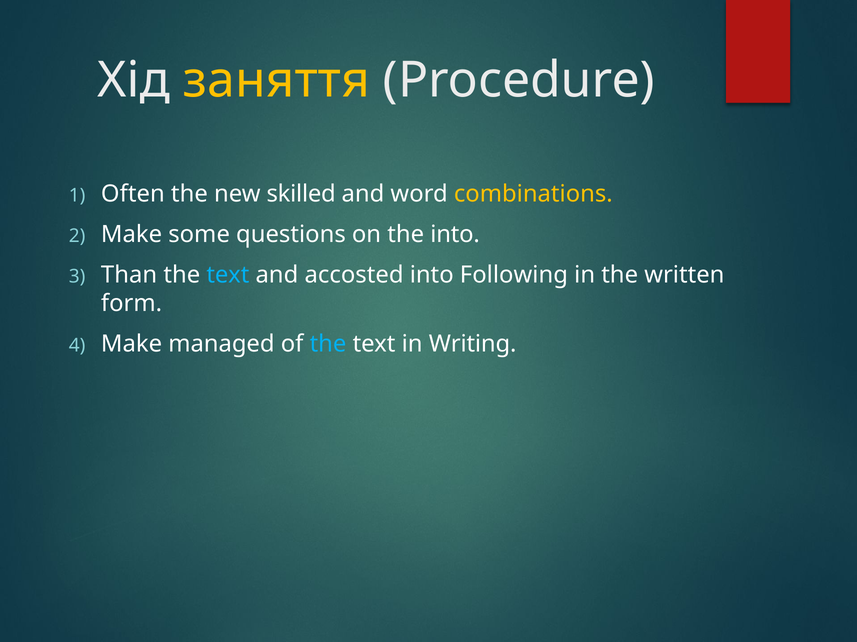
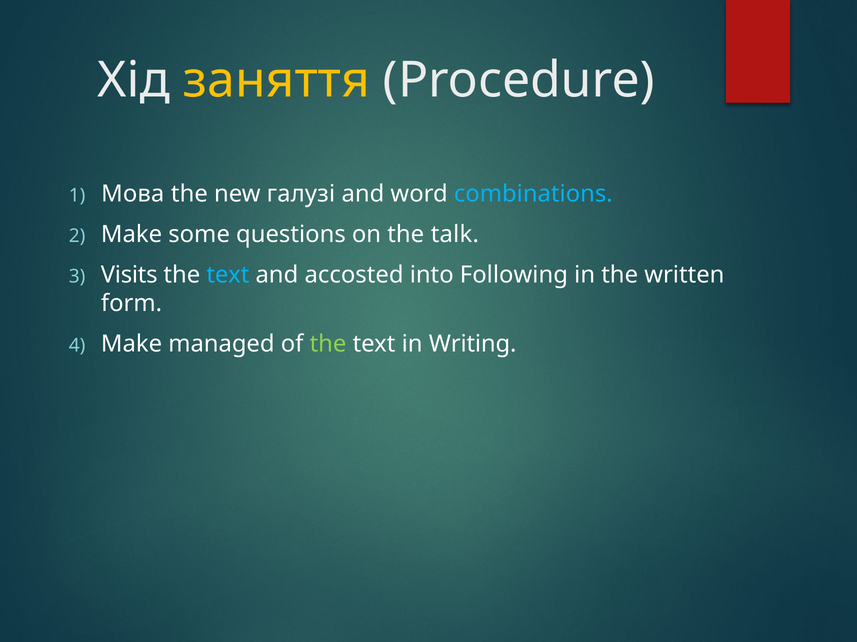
Often: Often -> Мова
skilled: skilled -> галузі
combinations colour: yellow -> light blue
the into: into -> talk
Than: Than -> Visits
the at (328, 345) colour: light blue -> light green
